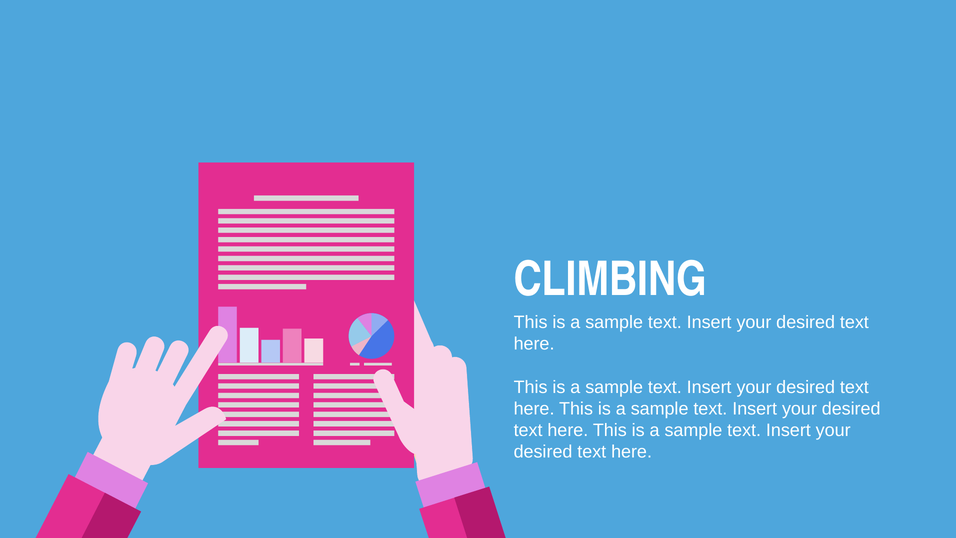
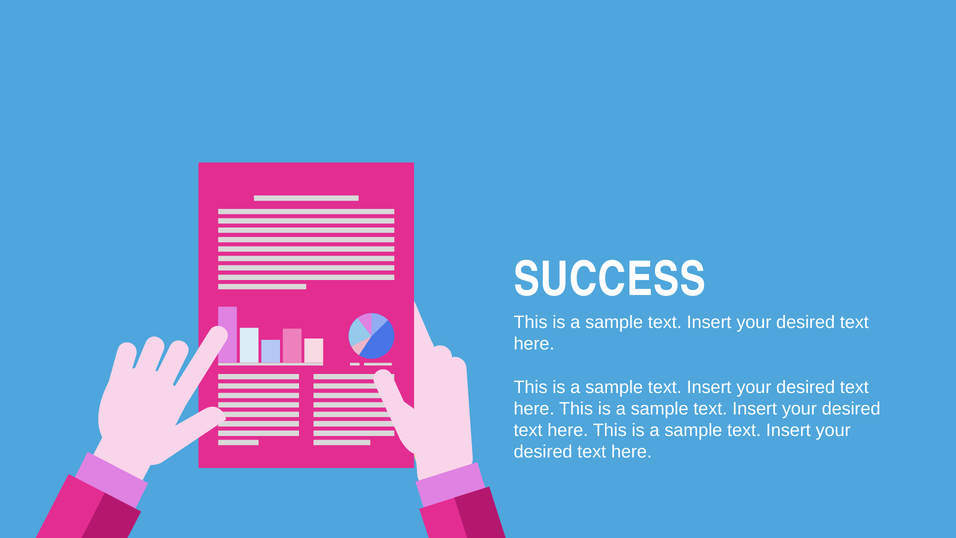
CLIMBING: CLIMBING -> SUCCESS
